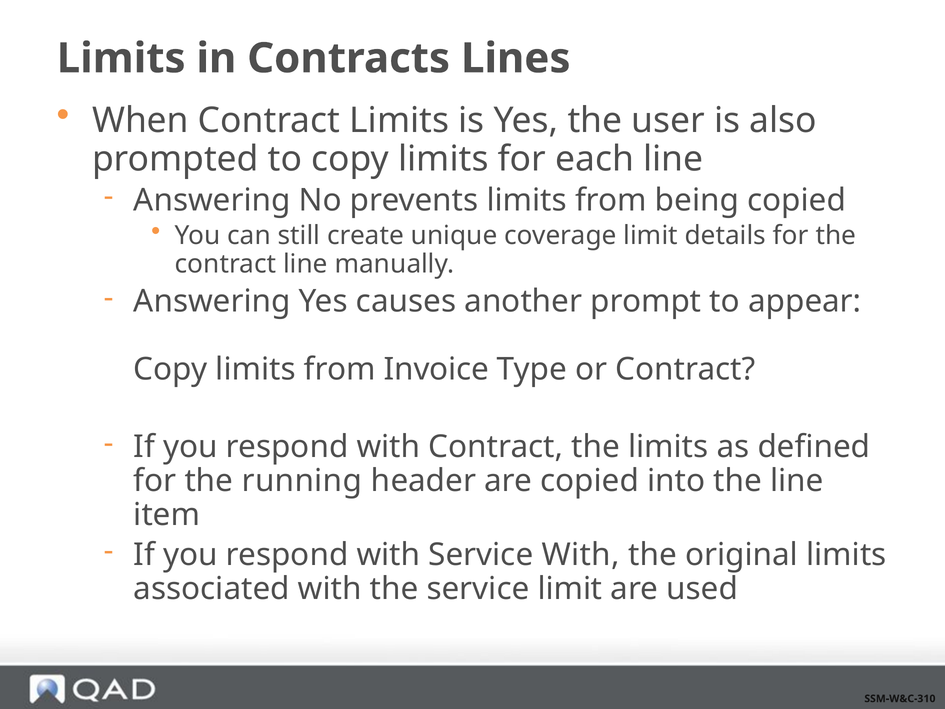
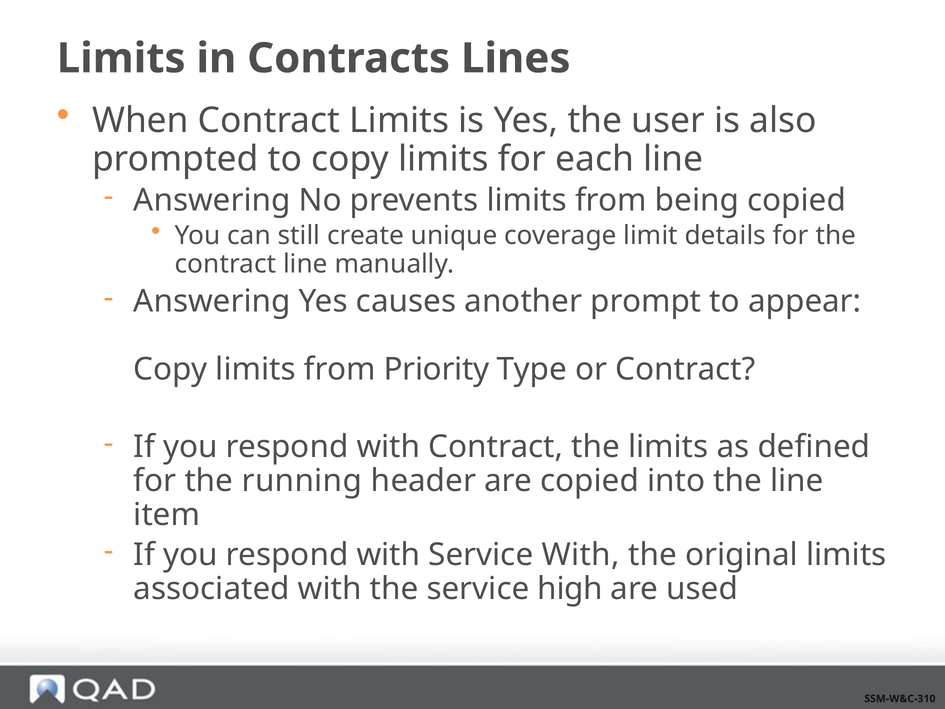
Invoice: Invoice -> Priority
service limit: limit -> high
